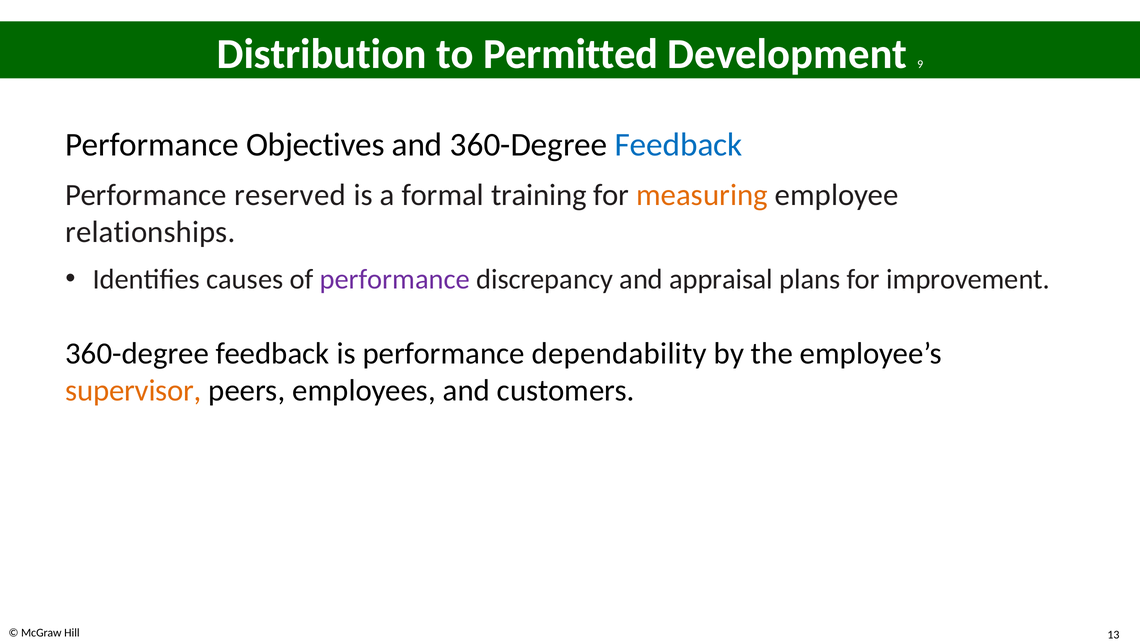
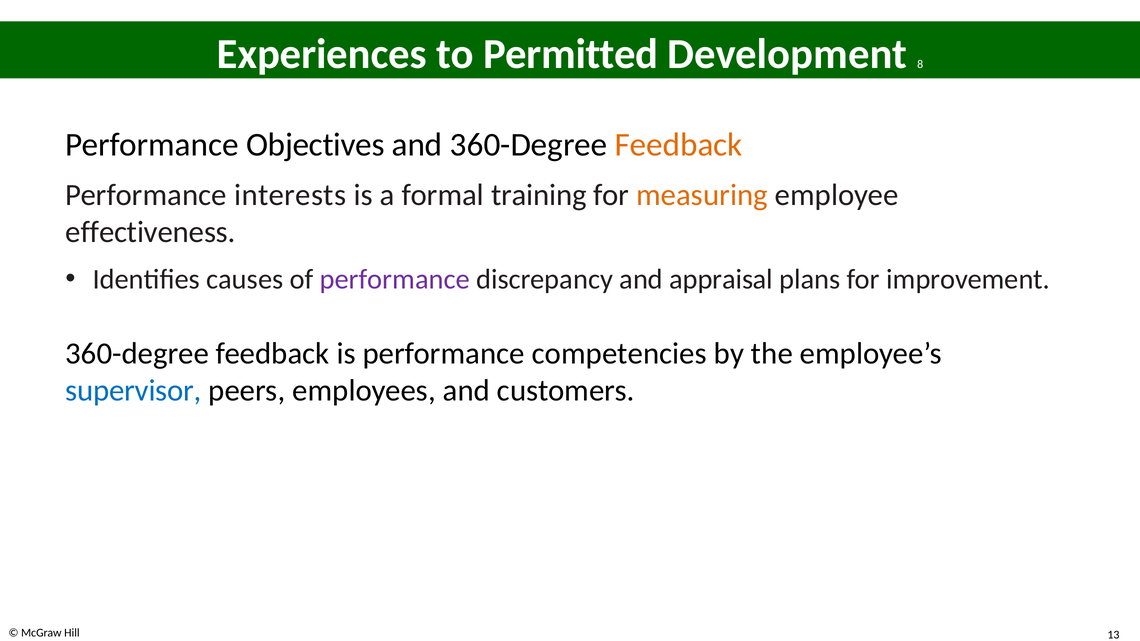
Distribution: Distribution -> Experiences
9: 9 -> 8
Feedback at (679, 145) colour: blue -> orange
reserved: reserved -> interests
relationships: relationships -> effectiveness
dependability: dependability -> competencies
supervisor colour: orange -> blue
